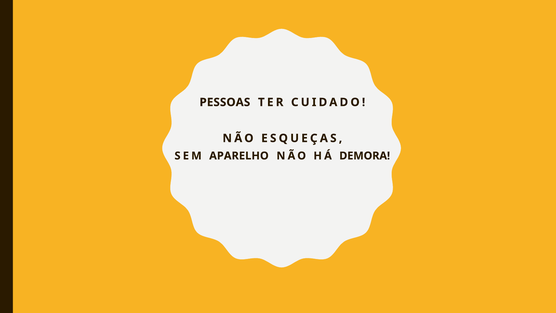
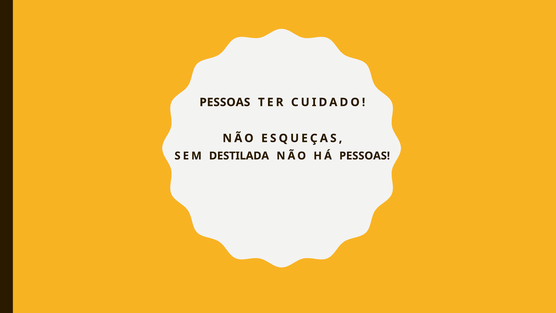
APARELHO: APARELHO -> DESTILADA
HÁ DEMORA: DEMORA -> PESSOAS
